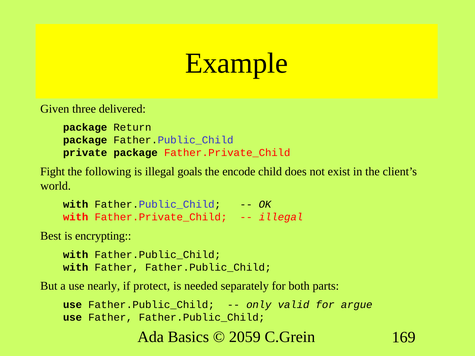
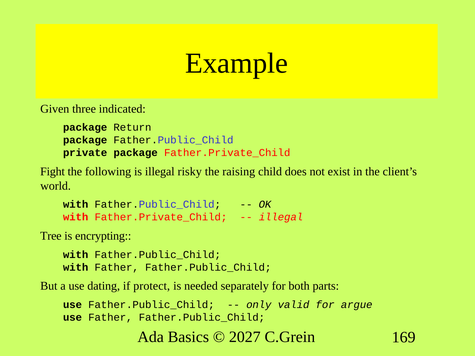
delivered: delivered -> indicated
goals: goals -> risky
encode: encode -> raising
Best: Best -> Tree
nearly: nearly -> dating
2059: 2059 -> 2027
